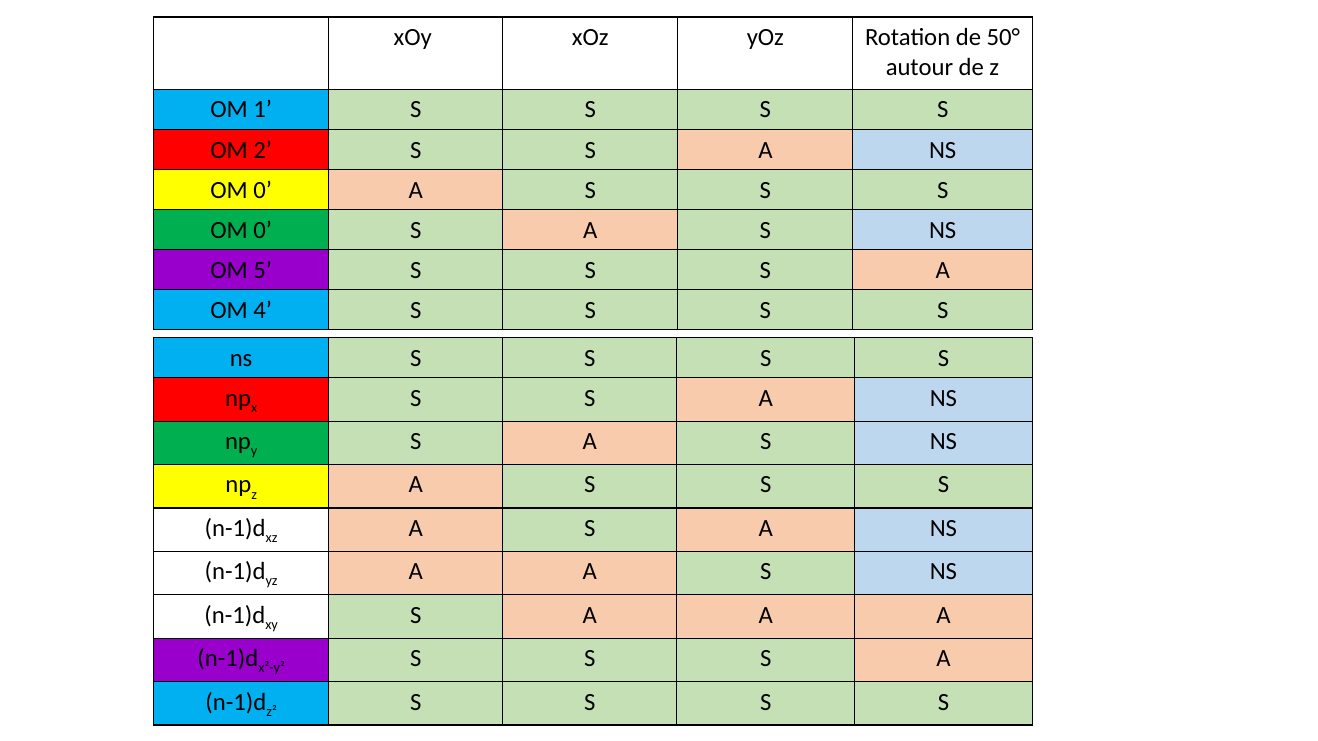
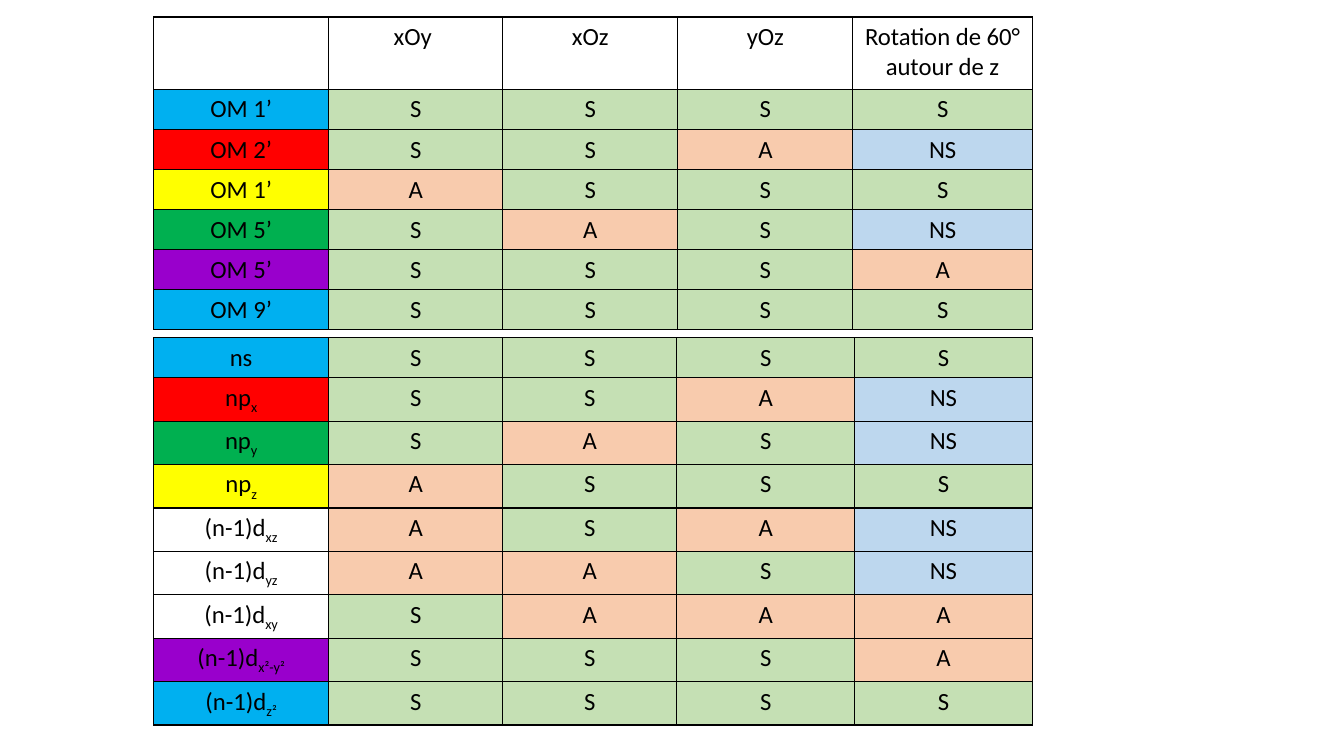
50°: 50° -> 60°
0 at (263, 190): 0 -> 1
0 at (263, 230): 0 -> 5
4: 4 -> 9
